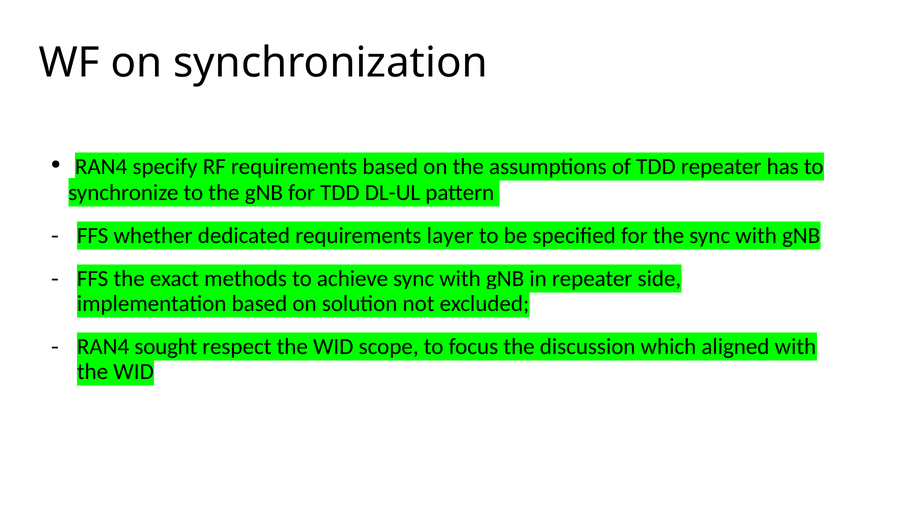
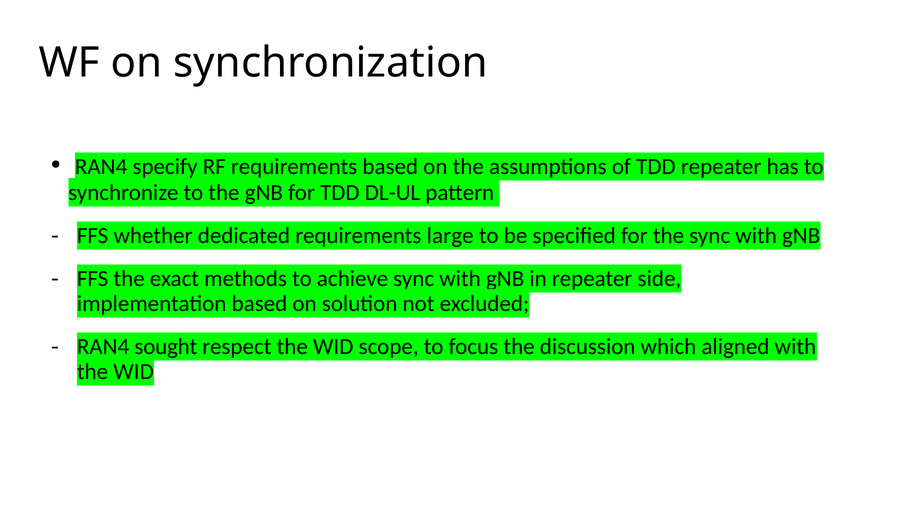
layer: layer -> large
